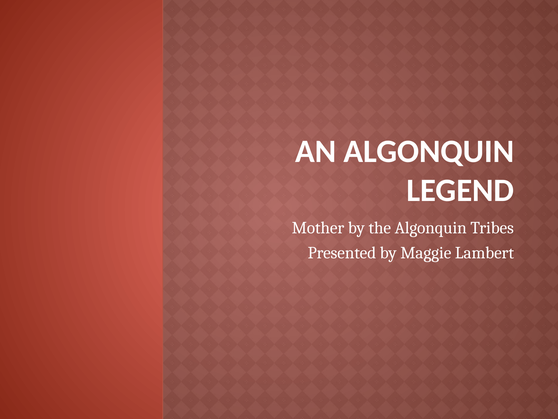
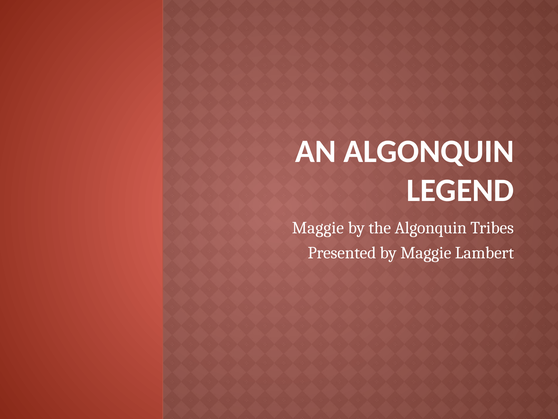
Mother at (318, 227): Mother -> Maggie
